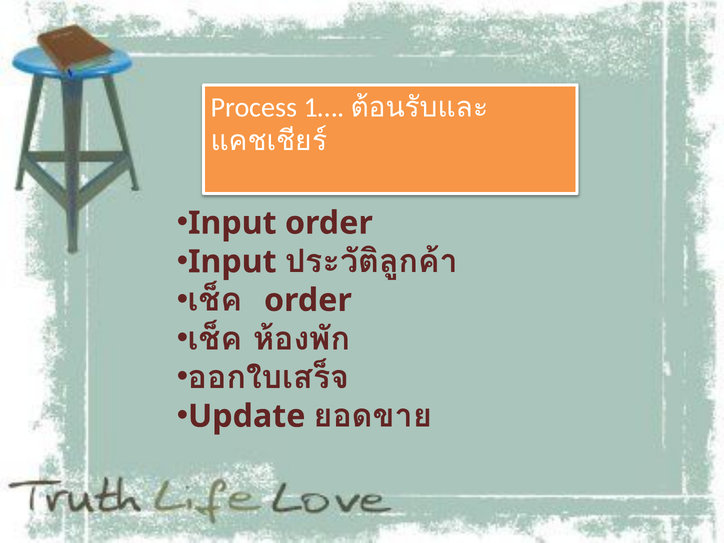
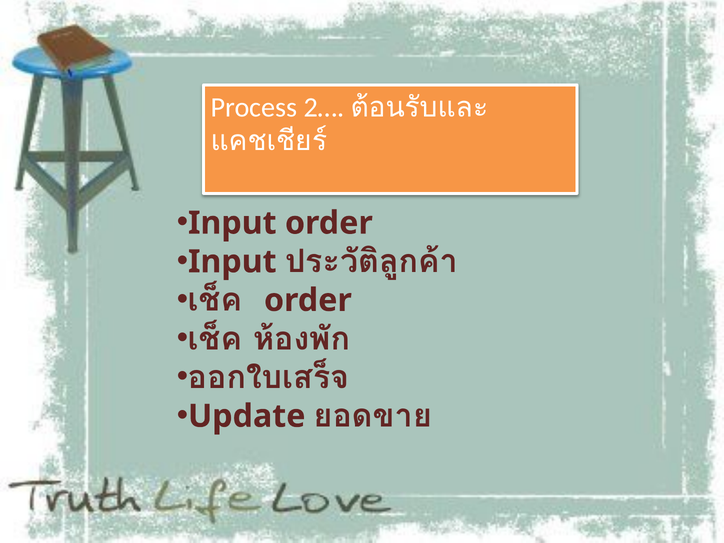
1…: 1… -> 2…
